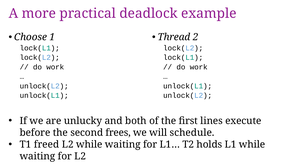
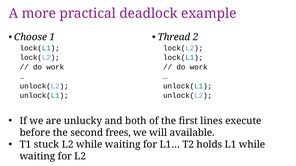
schedule: schedule -> available
freed: freed -> stuck
